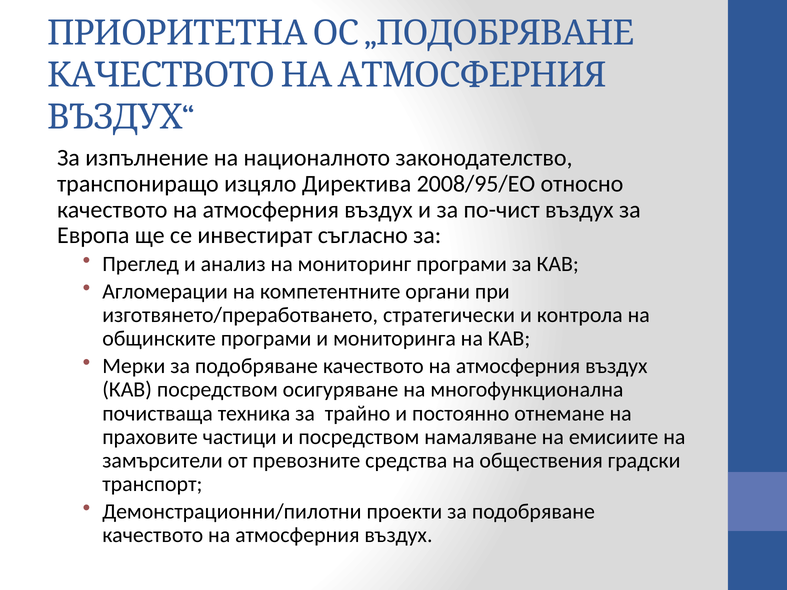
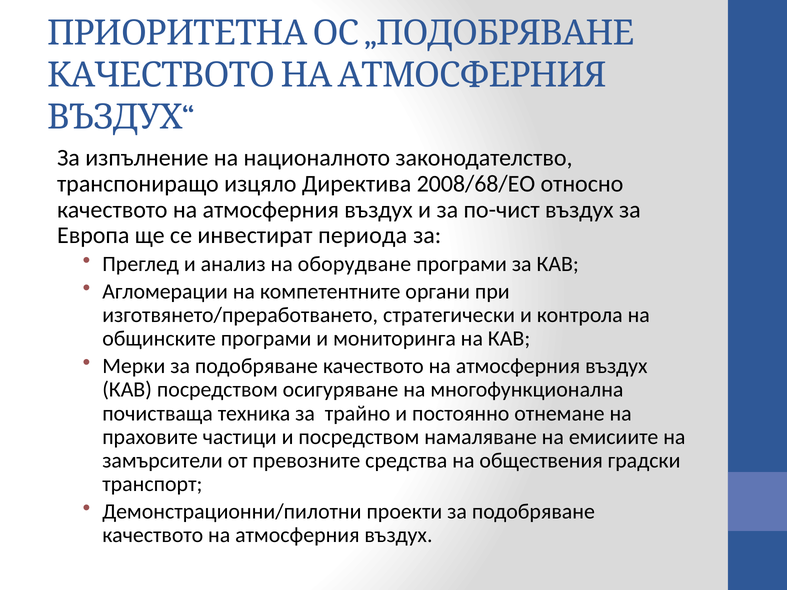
2008/95/ЕО: 2008/95/ЕО -> 2008/68/ЕО
съгласно: съгласно -> периода
мониторинг: мониторинг -> оборудване
